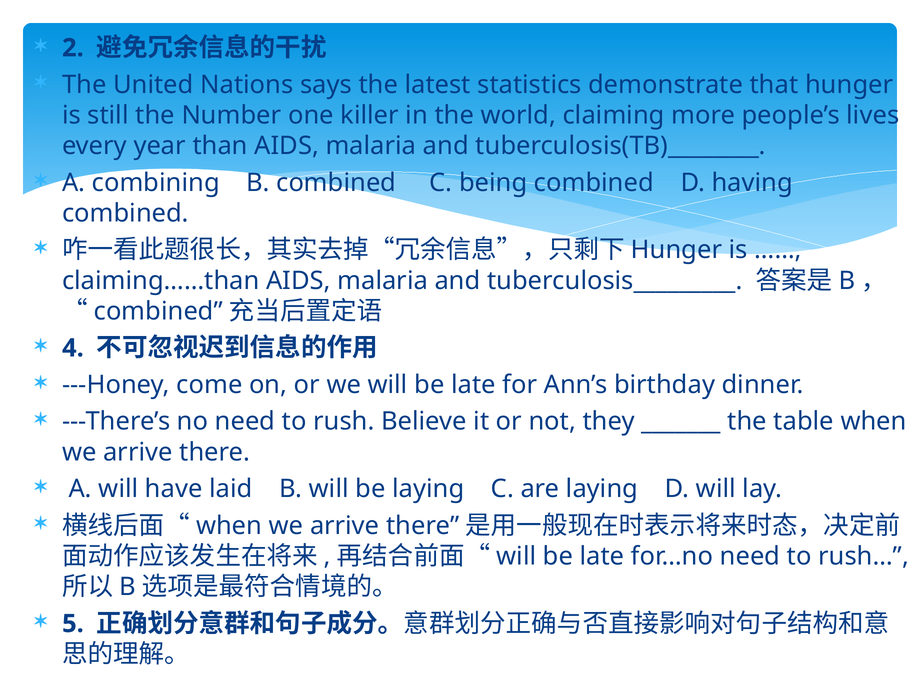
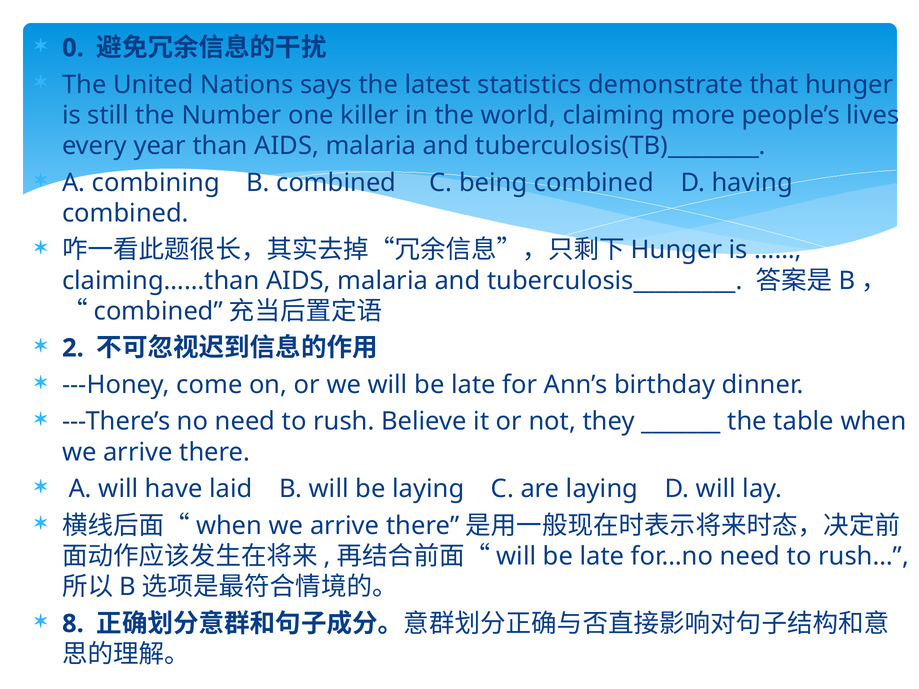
2: 2 -> 0
4: 4 -> 2
5: 5 -> 8
